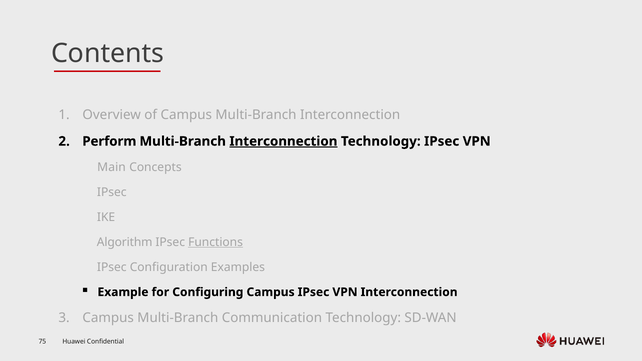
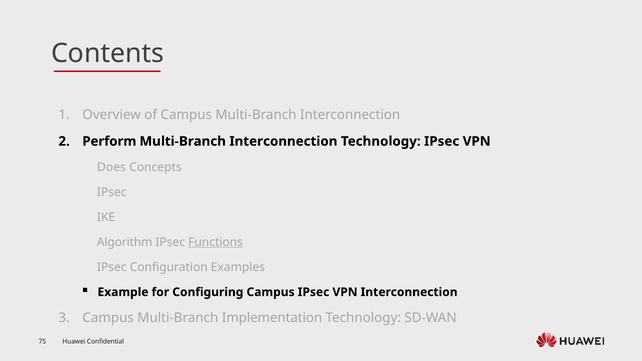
Interconnection at (283, 141) underline: present -> none
Main: Main -> Does
Communication: Communication -> Implementation
